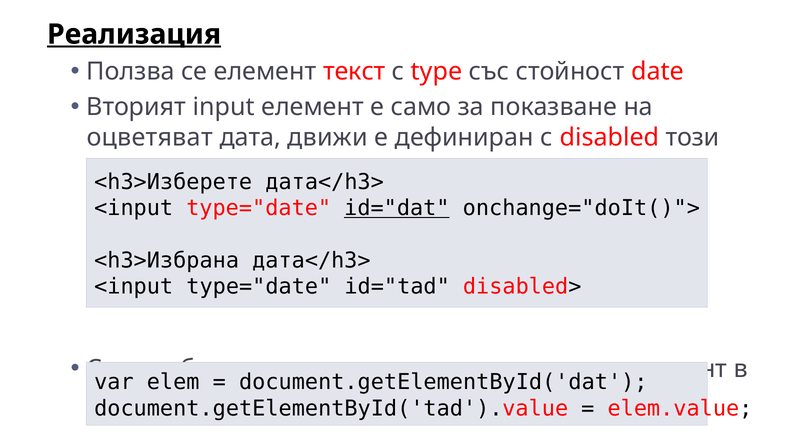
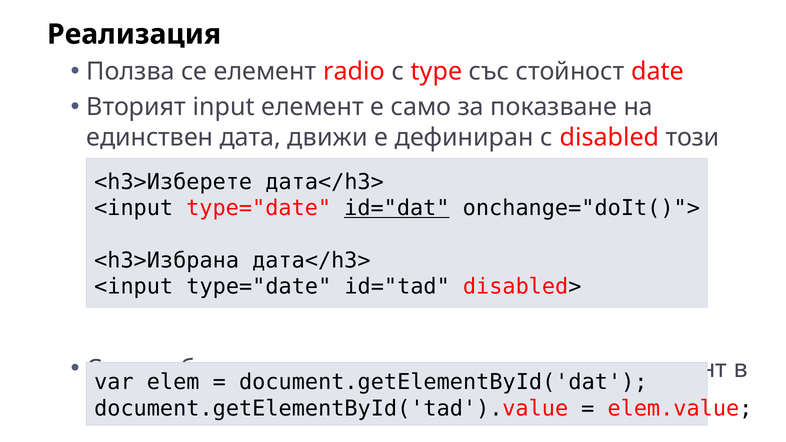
Реализация underline: present -> none
текст: текст -> radio
оцветяват: оцветяват -> единствен
